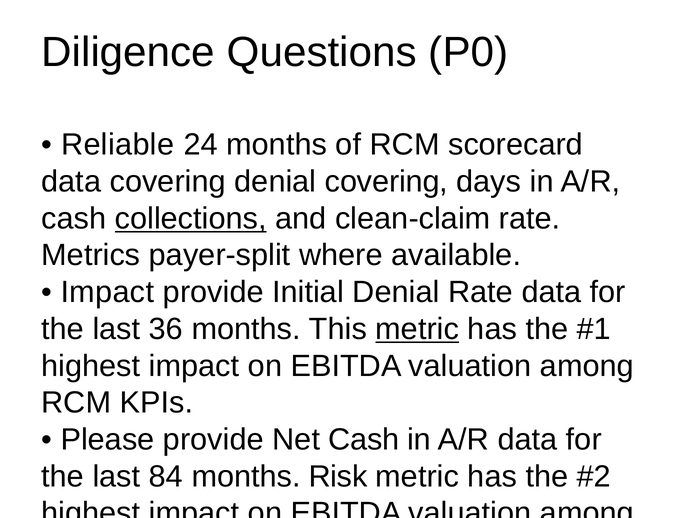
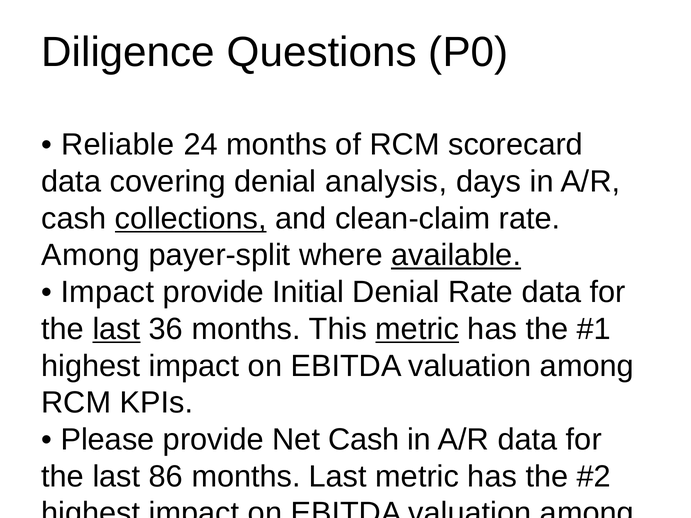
denial covering: covering -> analysis
Metrics at (91, 255): Metrics -> Among
available underline: none -> present
last at (116, 329) underline: none -> present
84: 84 -> 86
months Risk: Risk -> Last
